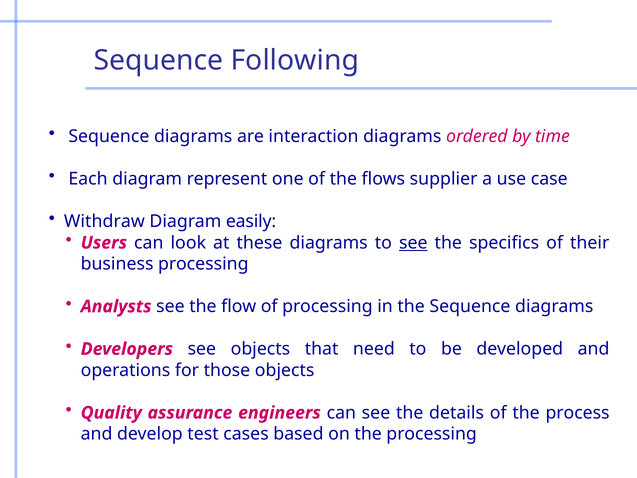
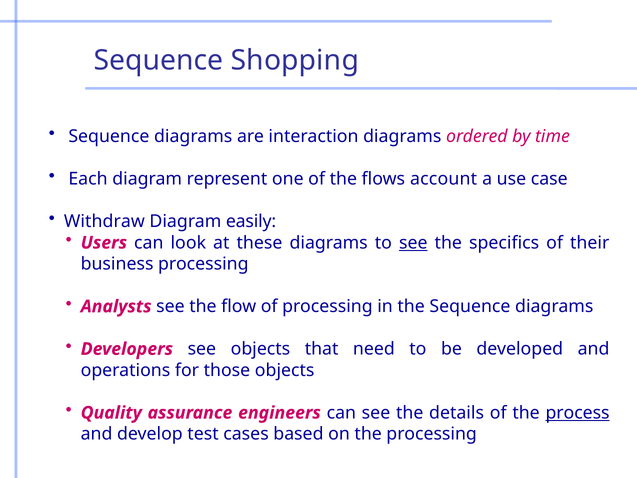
Following: Following -> Shopping
supplier: supplier -> account
process underline: none -> present
